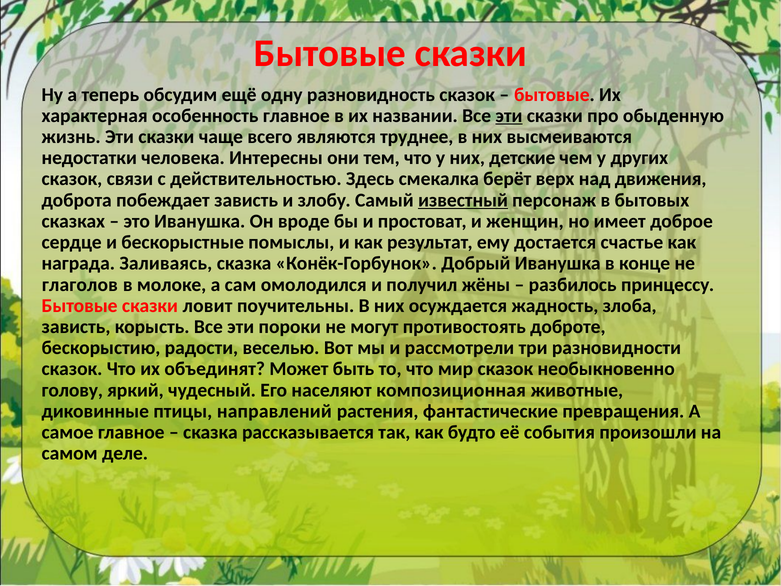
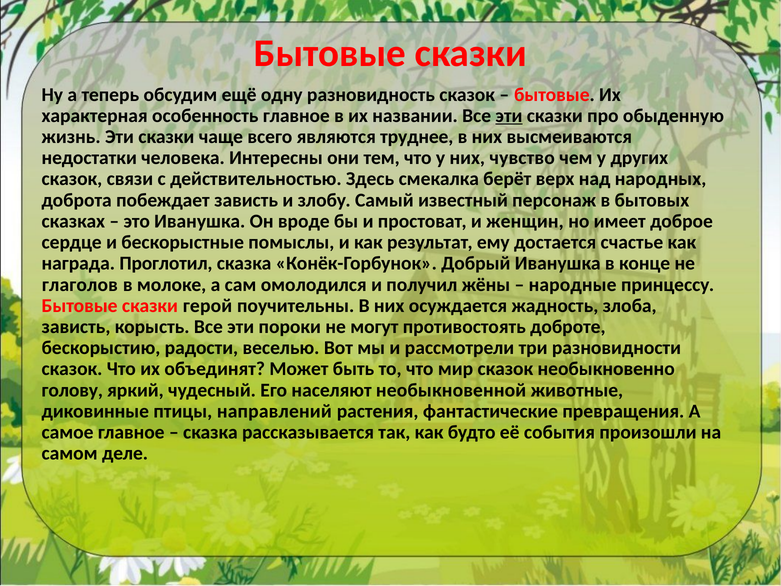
детские: детские -> чувство
движения: движения -> народных
известный underline: present -> none
Заливаясь: Заливаясь -> Проглотил
разбилось: разбилось -> народные
ловит: ловит -> герой
композиционная: композиционная -> необыкновенной
